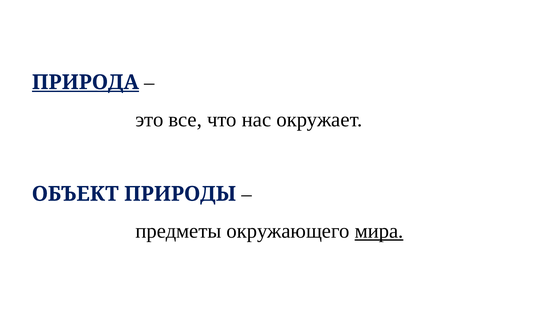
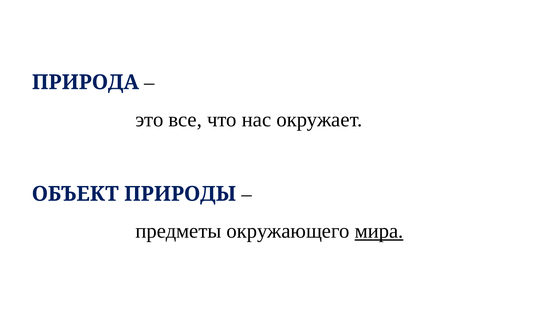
ПРИРОДА underline: present -> none
